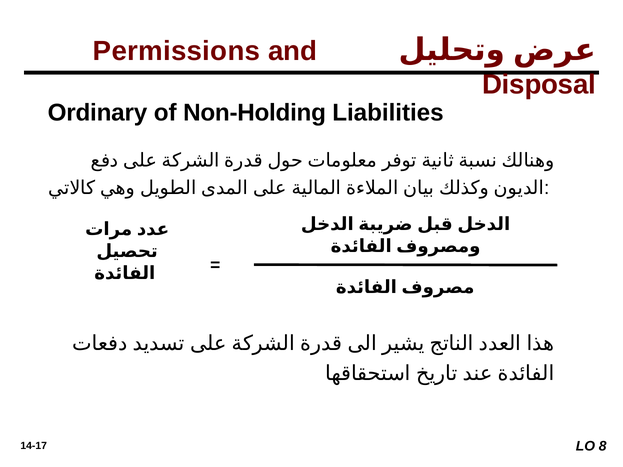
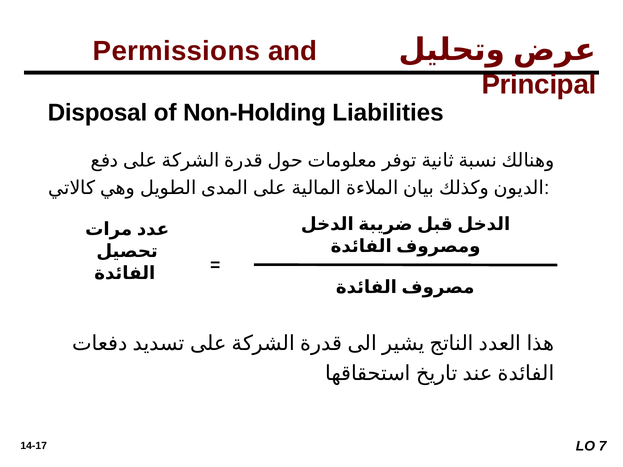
Disposal: Disposal -> Principal
Ordinary: Ordinary -> Disposal
8: 8 -> 7
